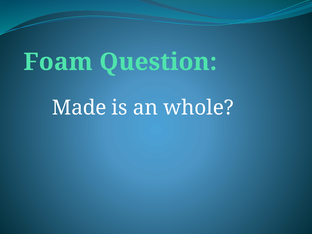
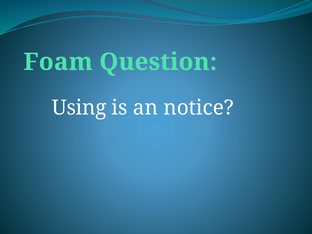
Made: Made -> Using
whole: whole -> notice
